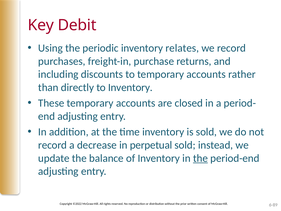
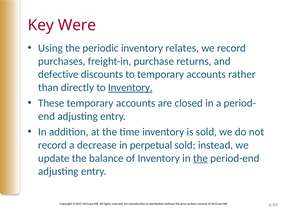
Debit: Debit -> Were
including: including -> defective
Inventory at (130, 87) underline: none -> present
